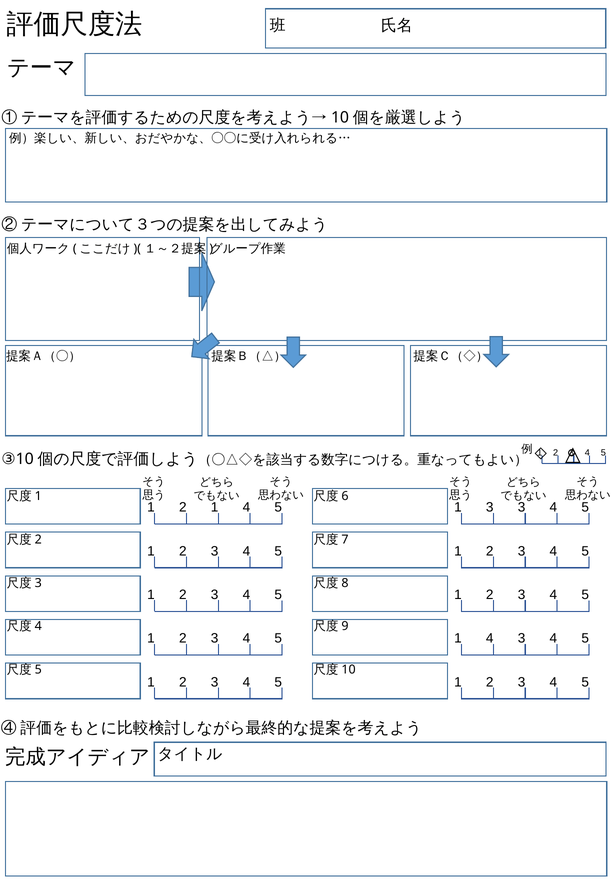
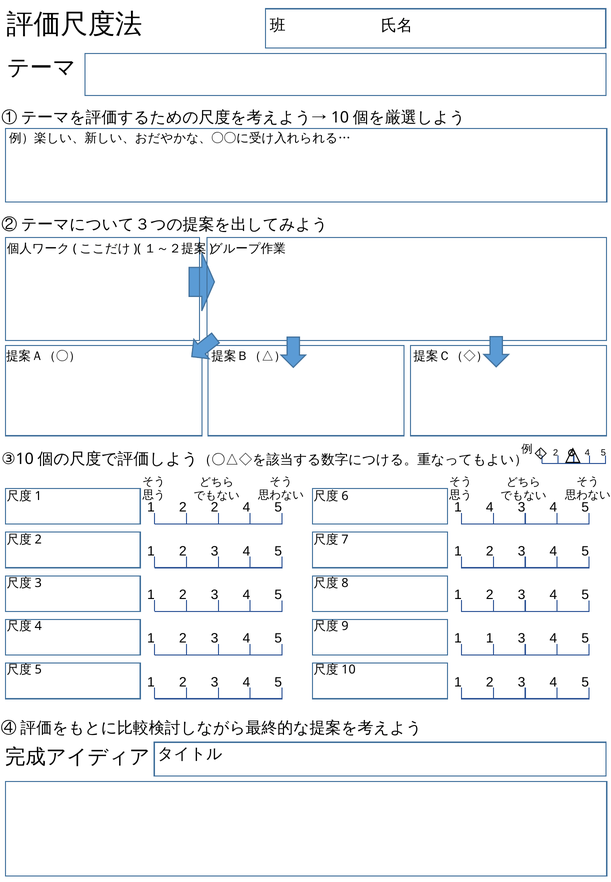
2 1: 1 -> 2
1 3: 3 -> 4
4 at (490, 639): 4 -> 1
